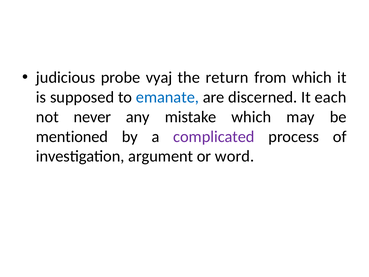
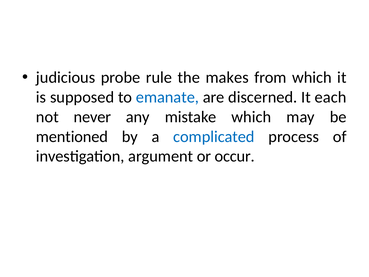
vyaj: vyaj -> rule
return: return -> makes
complicated colour: purple -> blue
word: word -> occur
